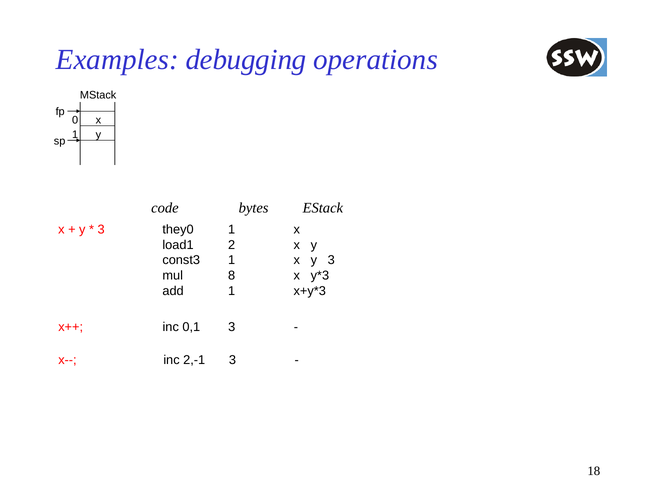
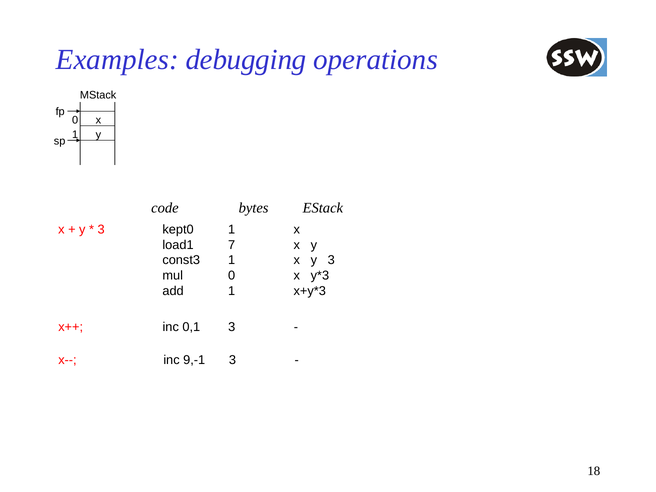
they0: they0 -> kept0
2: 2 -> 7
mul 8: 8 -> 0
2,-1: 2,-1 -> 9,-1
